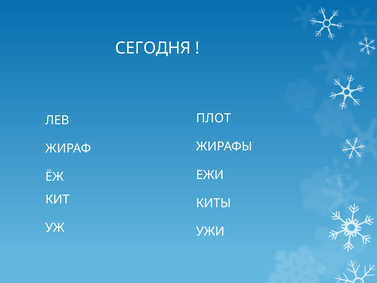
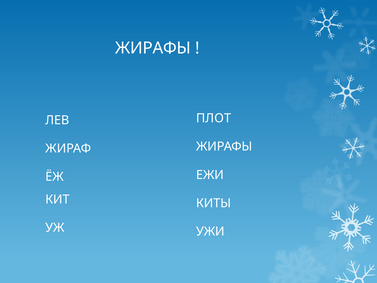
СЕГОДНЯ at (153, 48): СЕГОДНЯ -> ЖИРАФЫ
